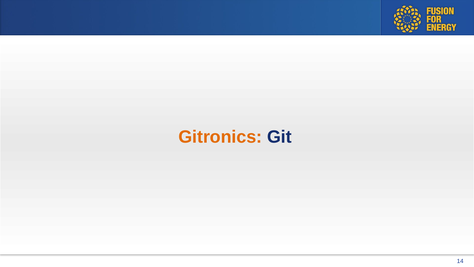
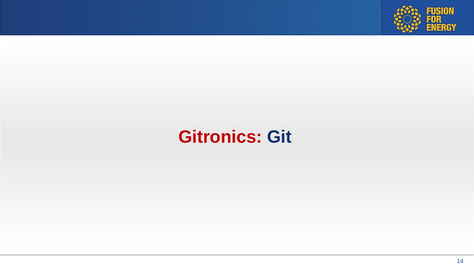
Gitronics at (220, 137) colour: orange -> red
